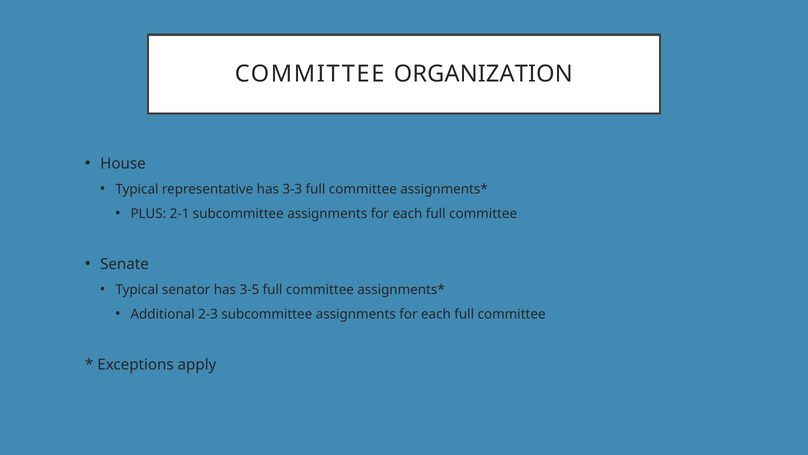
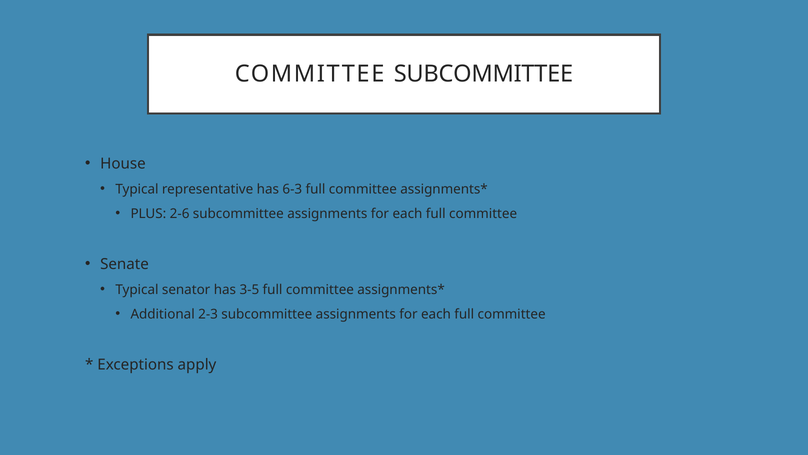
COMMITTEE ORGANIZATION: ORGANIZATION -> SUBCOMMITTEE
3-3: 3-3 -> 6-3
2-1: 2-1 -> 2-6
